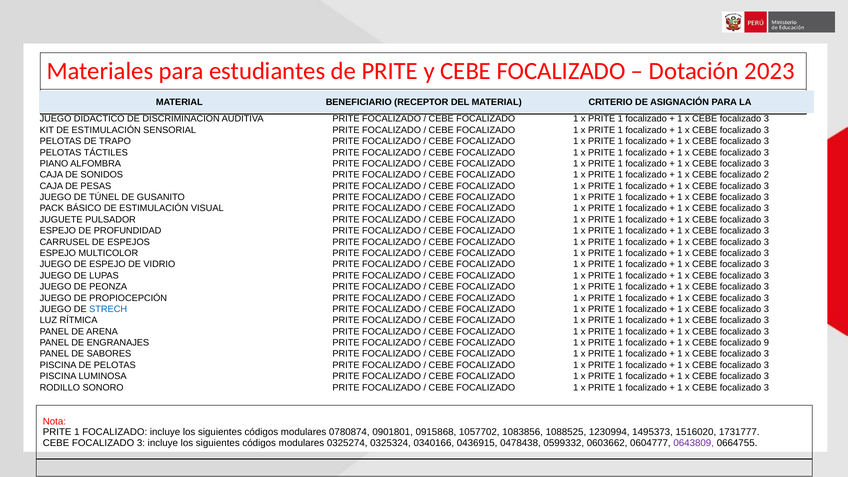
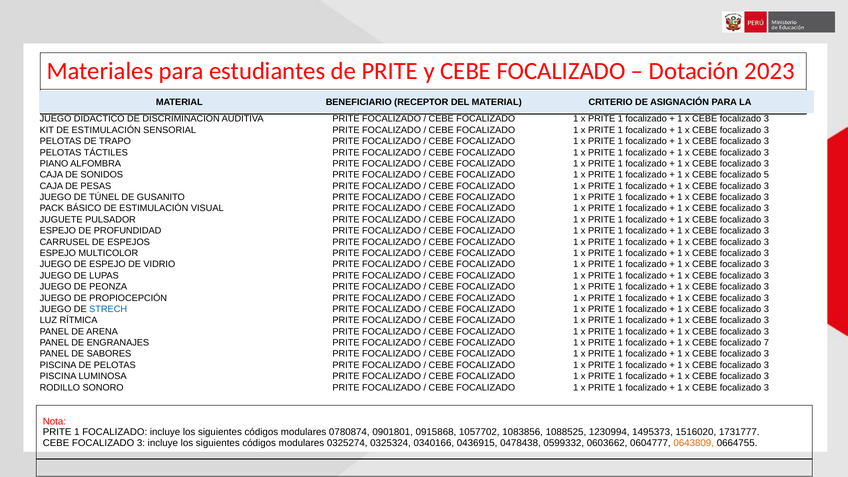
2: 2 -> 5
9: 9 -> 7
0643809 colour: purple -> orange
